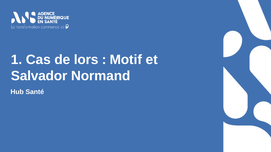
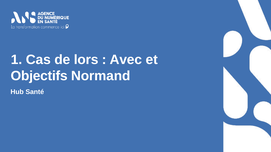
Motif: Motif -> Avec
Salvador: Salvador -> Objectifs
